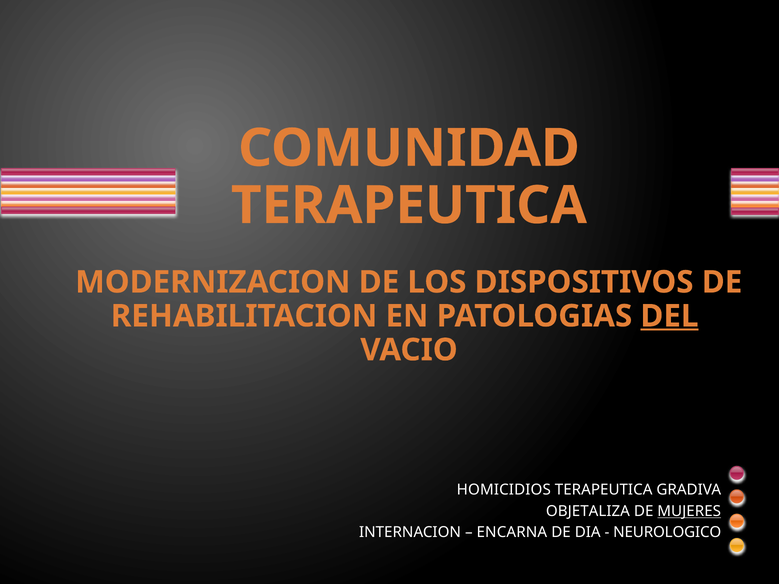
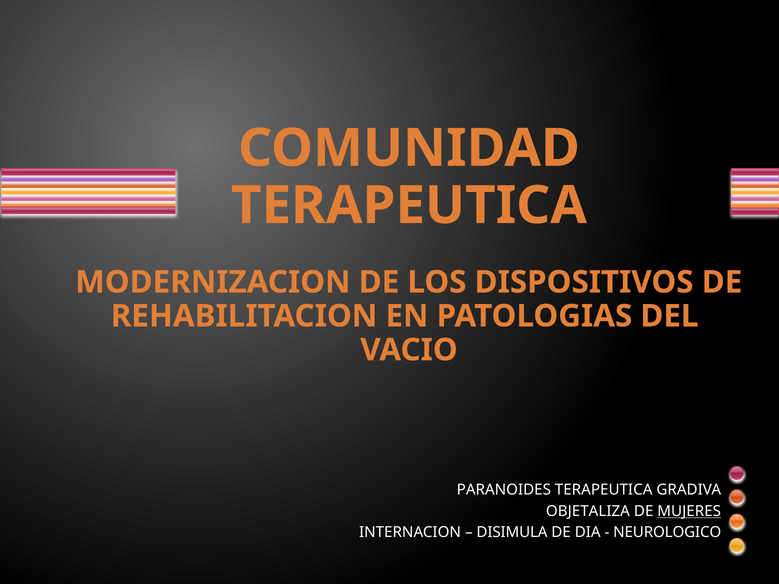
DEL underline: present -> none
HOMICIDIOS: HOMICIDIOS -> PARANOIDES
ENCARNA: ENCARNA -> DISIMULA
